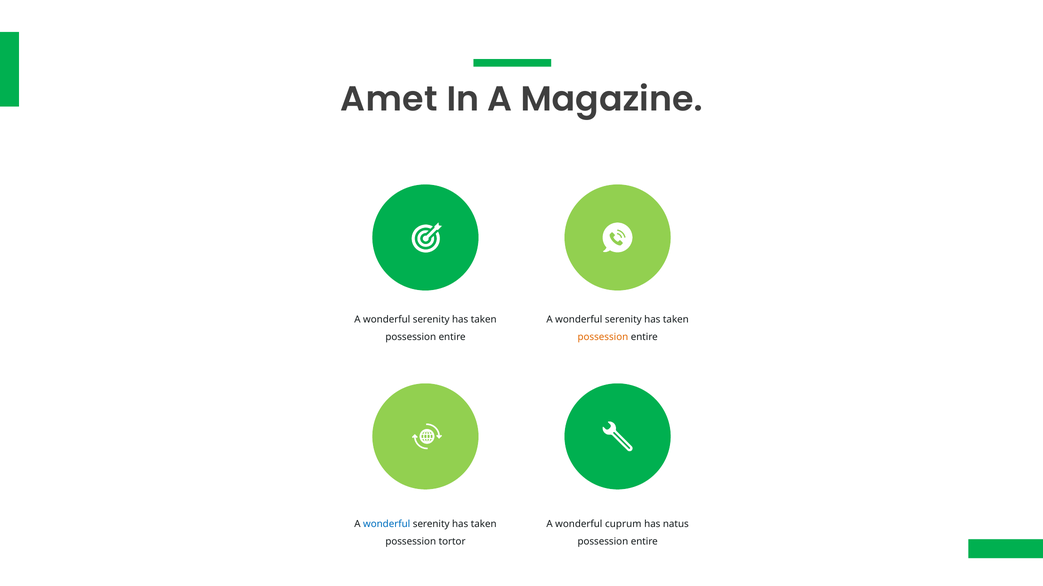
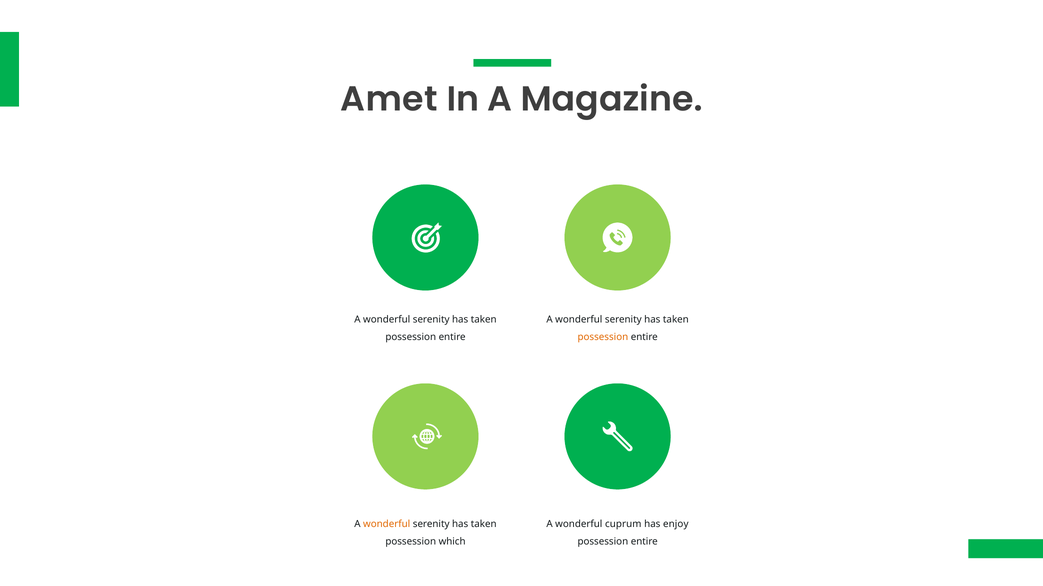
wonderful at (387, 525) colour: blue -> orange
natus: natus -> enjoy
tortor: tortor -> which
